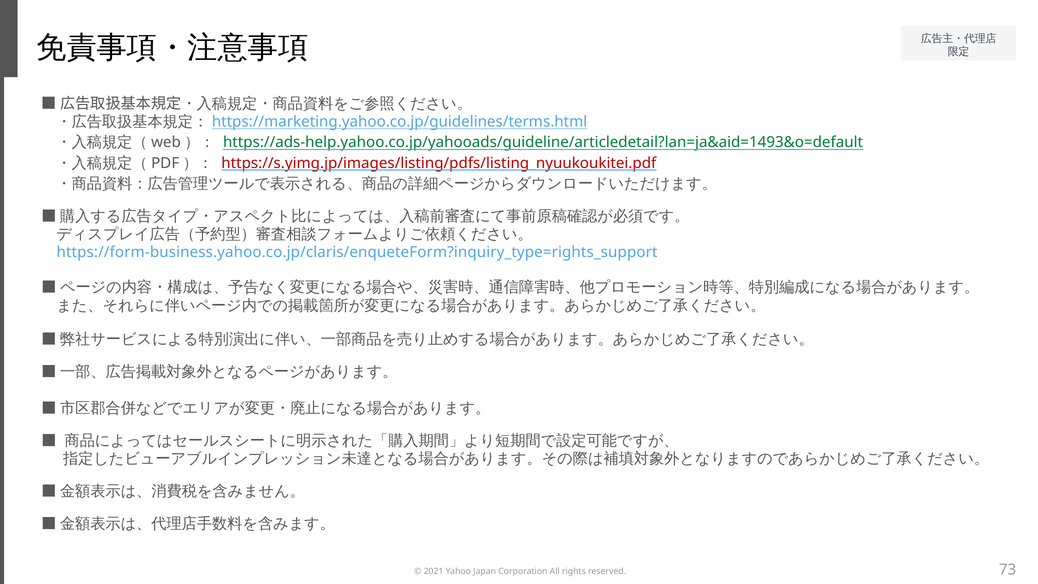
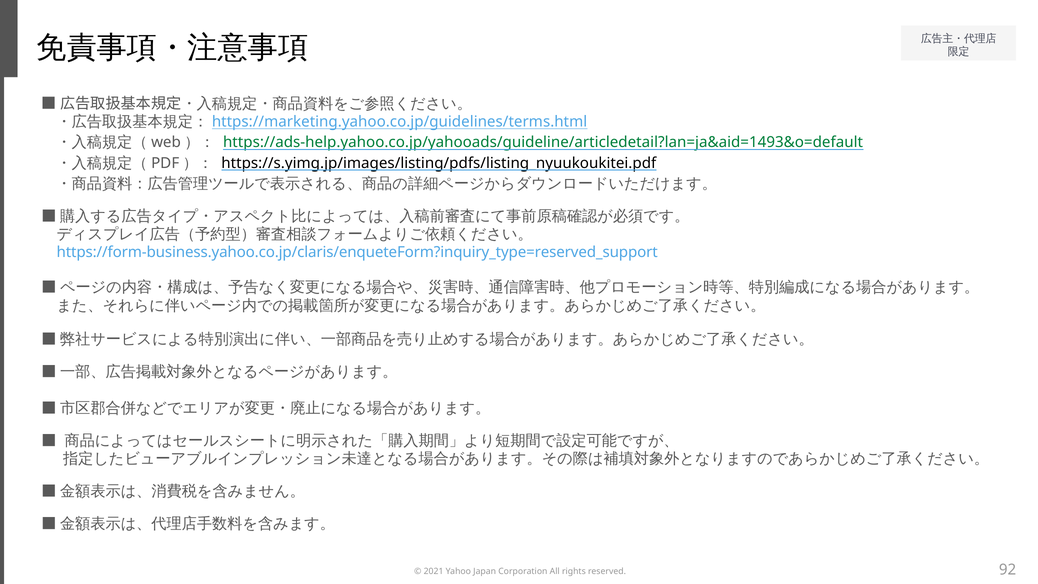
https://s.yimg.jp/images/listing/pdfs/listing_nyuukoukitei.pdf colour: red -> black
https://form-business.yahoo.co.jp/claris/enqueteForm?inquiry_type=rights_support: https://form-business.yahoo.co.jp/claris/enqueteForm?inquiry_type=rights_support -> https://form-business.yahoo.co.jp/claris/enqueteForm?inquiry_type=reserved_support
73: 73 -> 92
